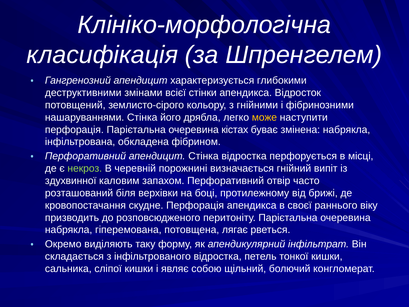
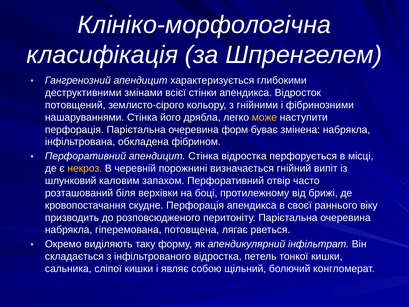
кістах: кістах -> форм
некроз colour: light green -> yellow
здухвинної: здухвинної -> шлунковий
